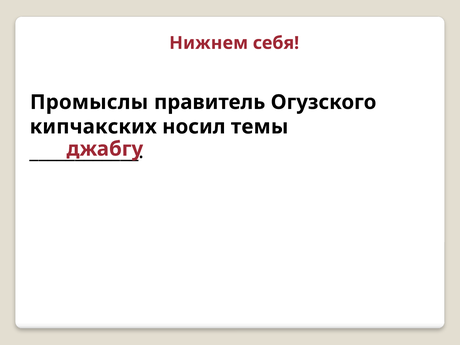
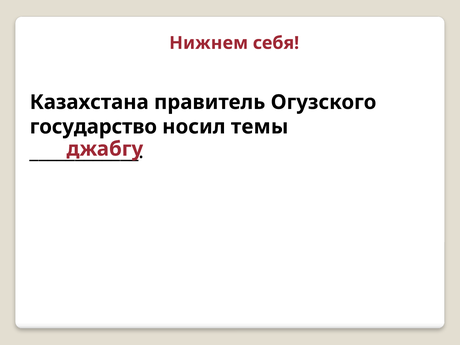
Промыслы: Промыслы -> Казахстана
кипчакских: кипчакских -> государство
